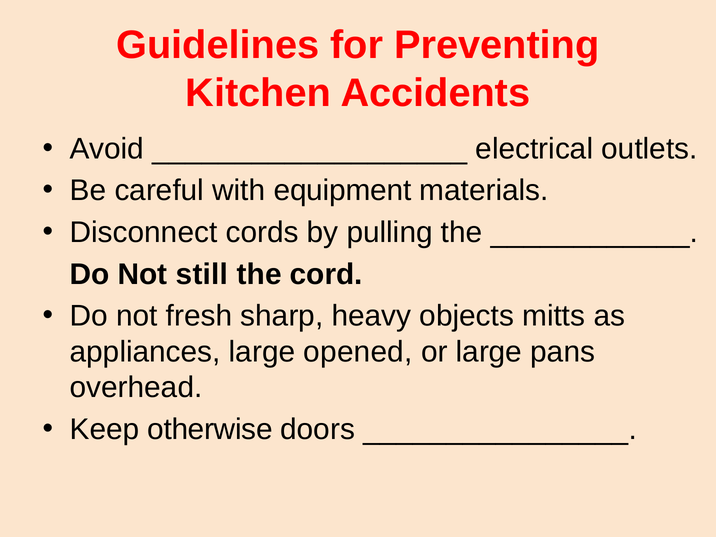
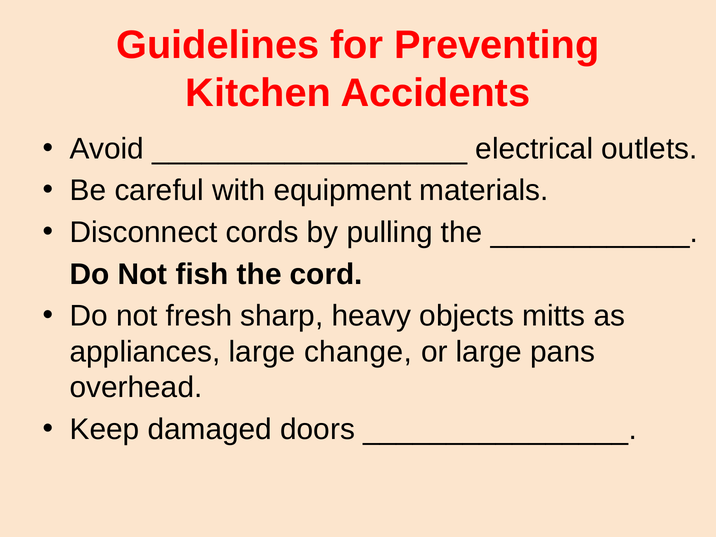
still: still -> fish
opened: opened -> change
otherwise: otherwise -> damaged
